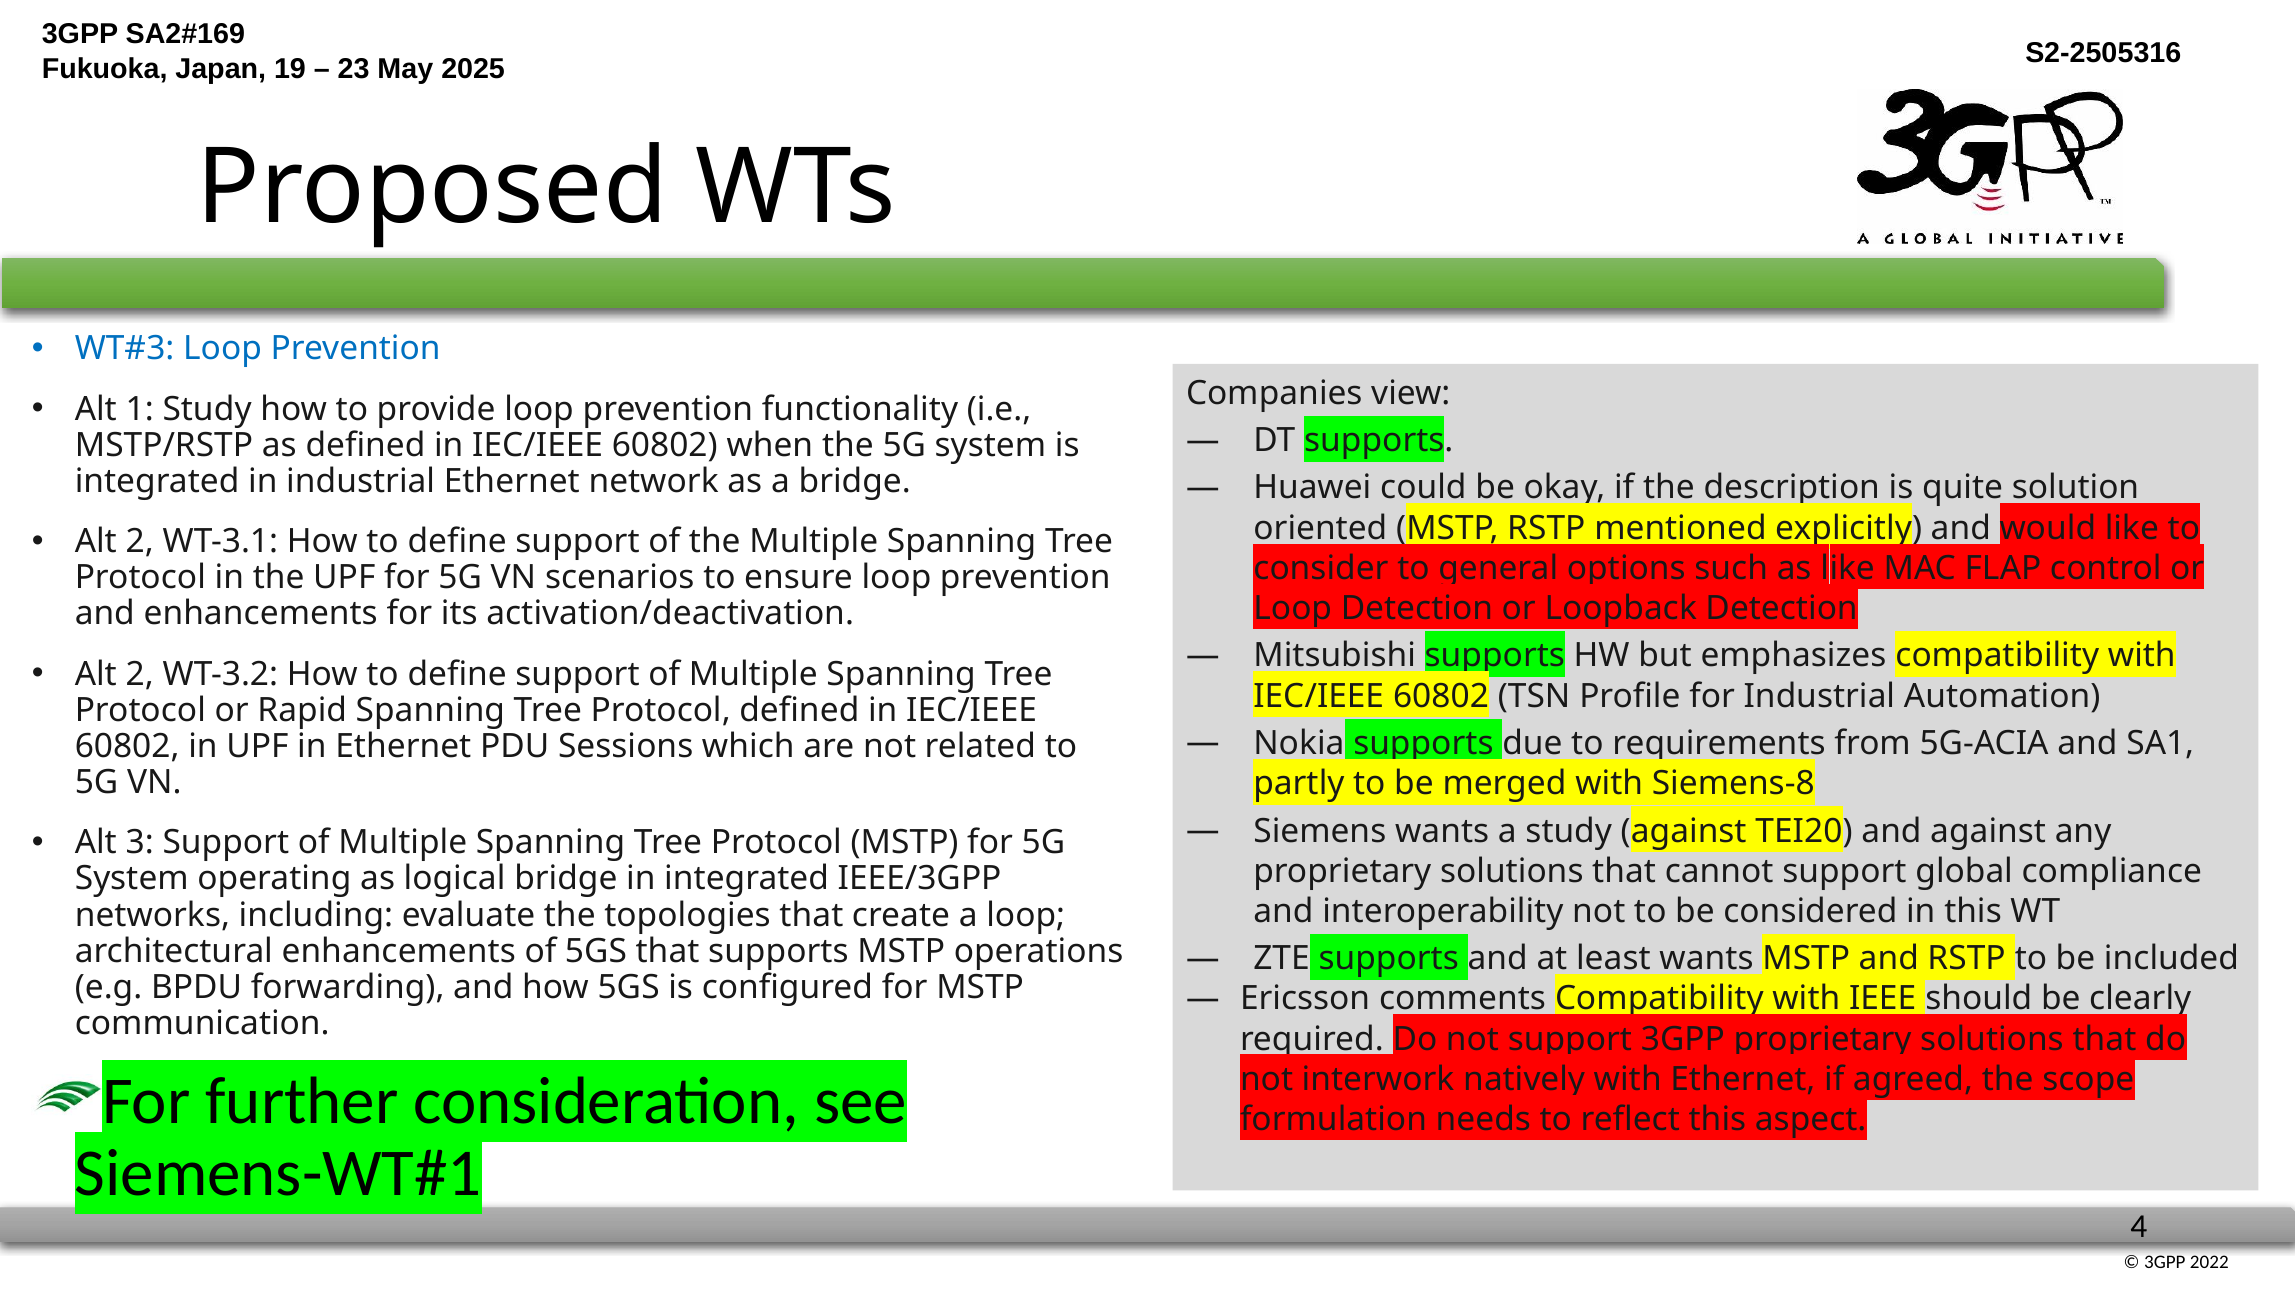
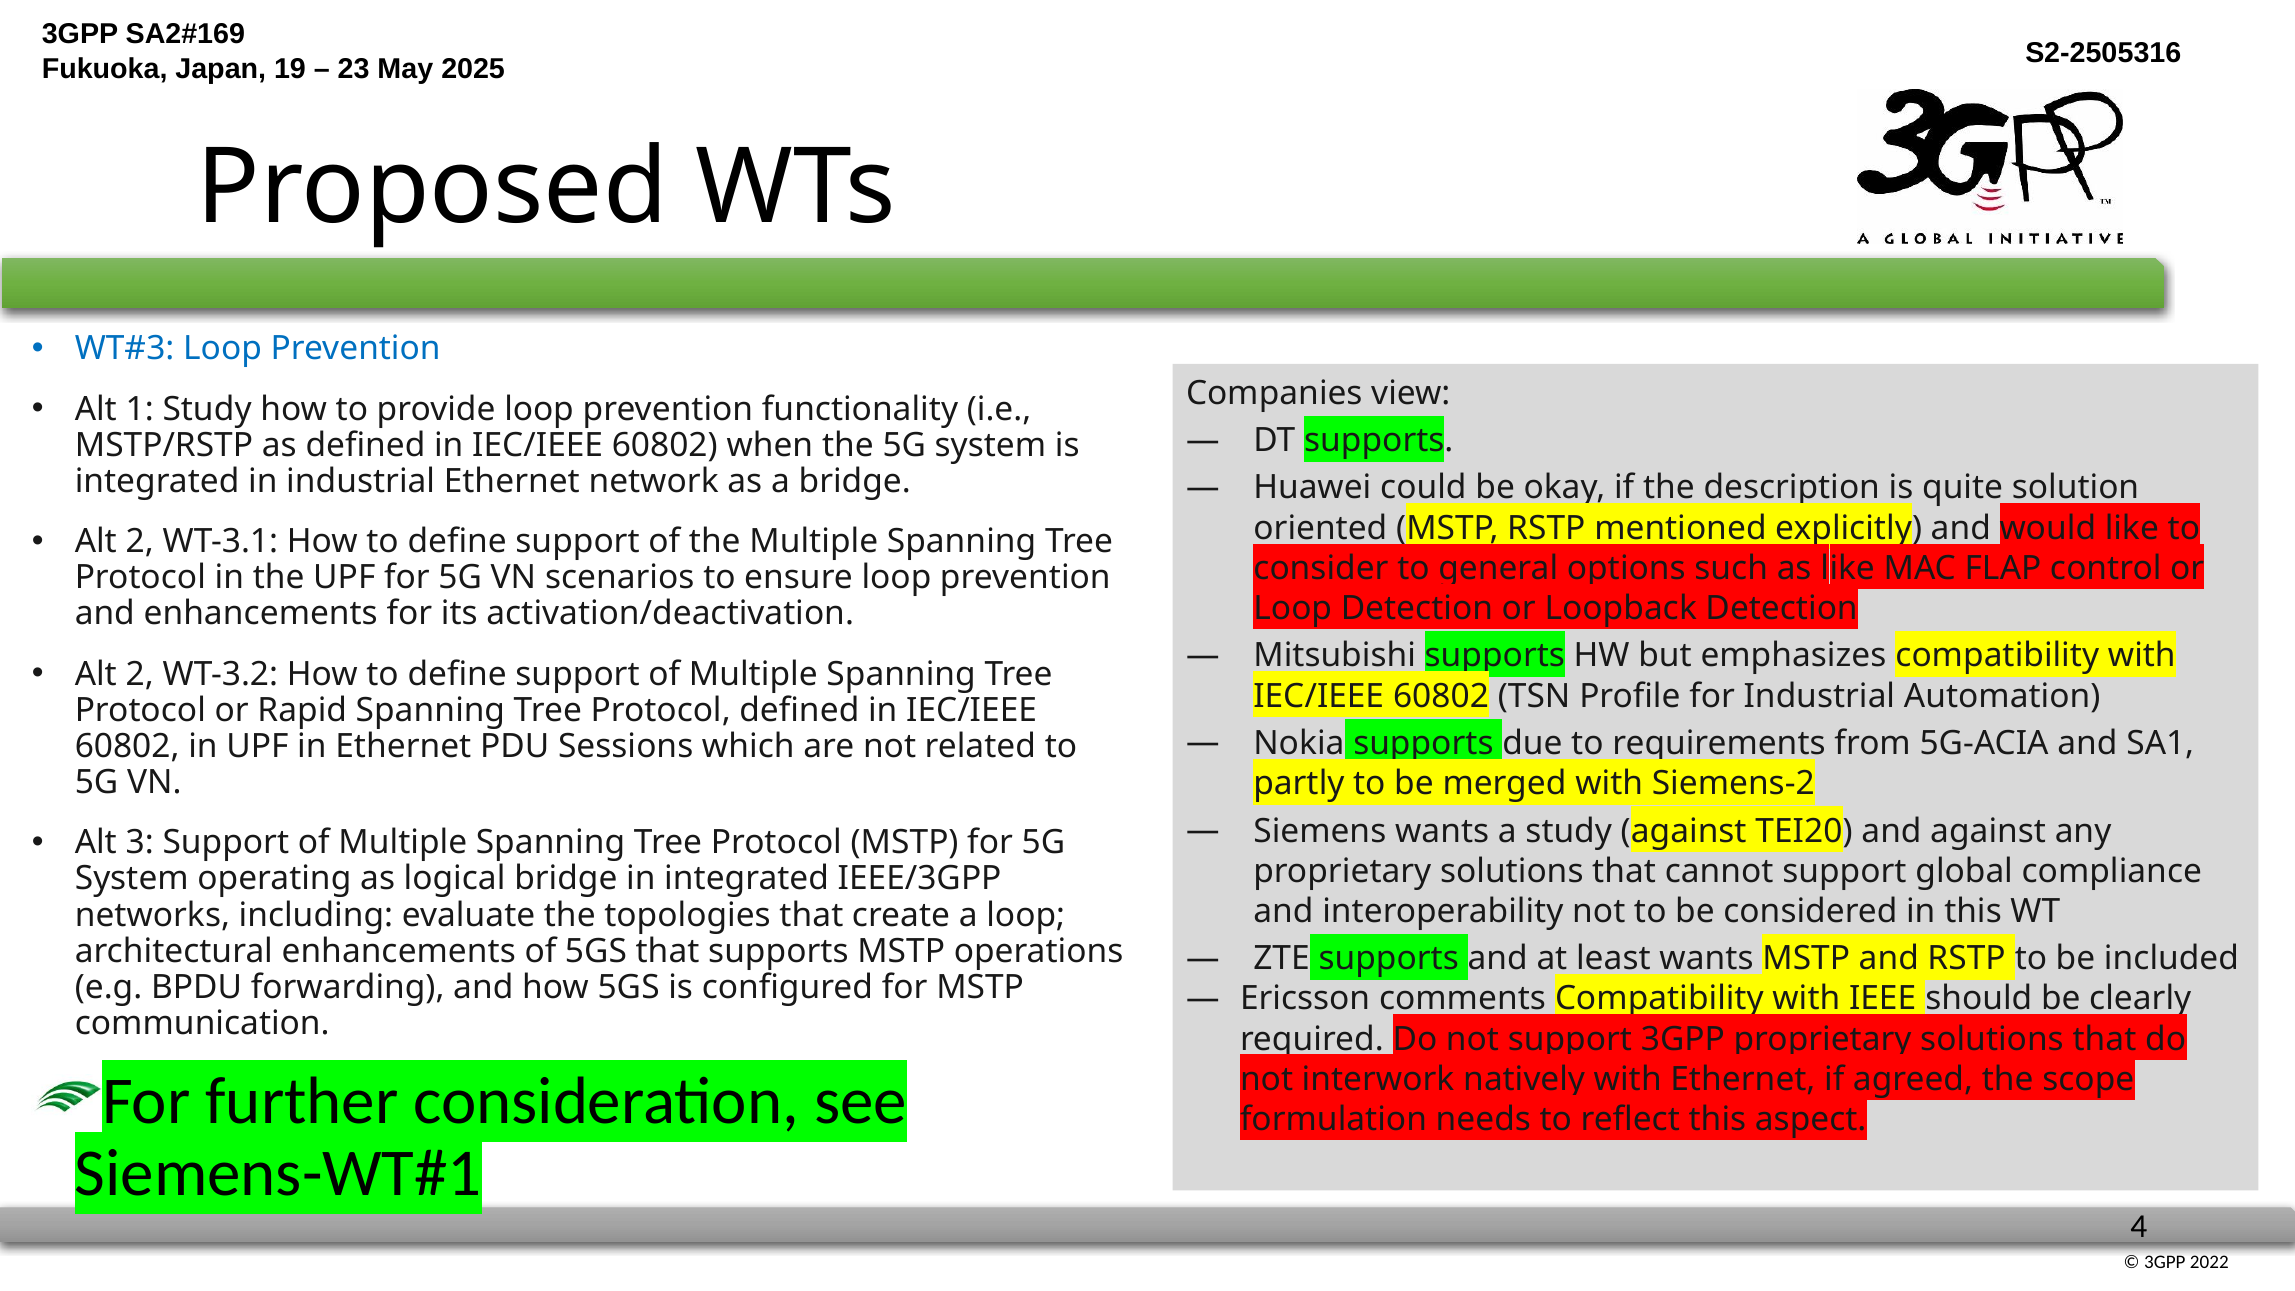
Siemens-8: Siemens-8 -> Siemens-2
